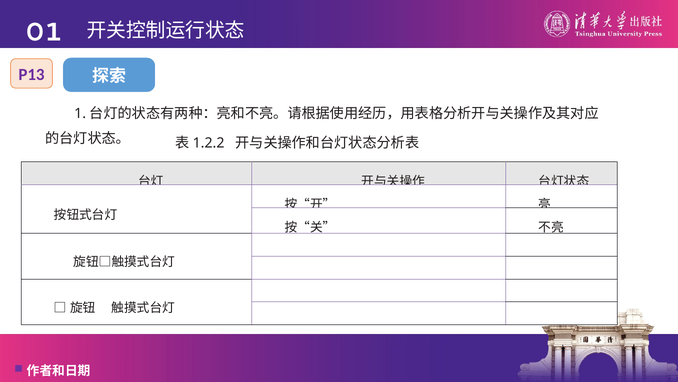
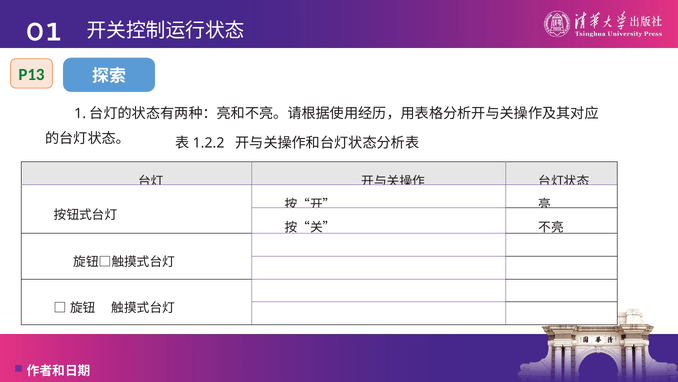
P13 colour: purple -> green
